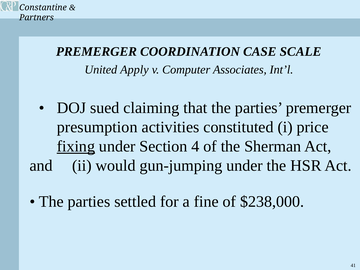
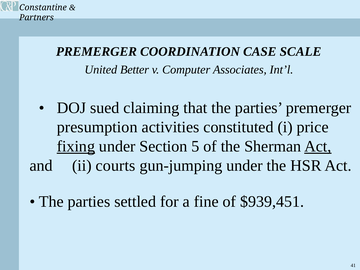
Apply: Apply -> Better
4: 4 -> 5
Act at (318, 146) underline: none -> present
would: would -> courts
$238,000: $238,000 -> $939,451
